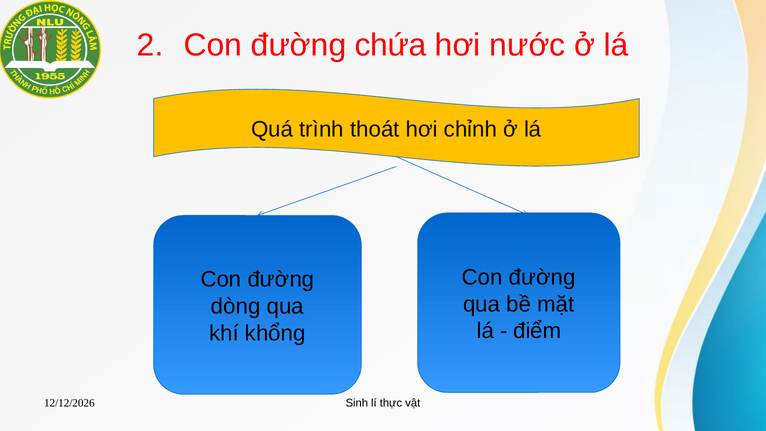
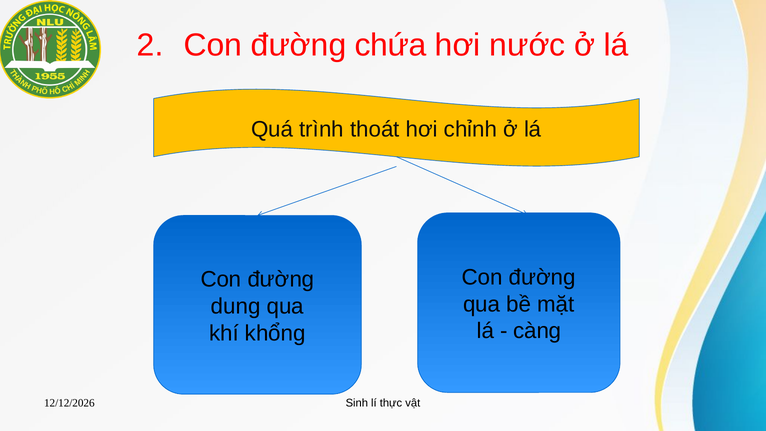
dòng: dòng -> dung
điểm: điểm -> càng
